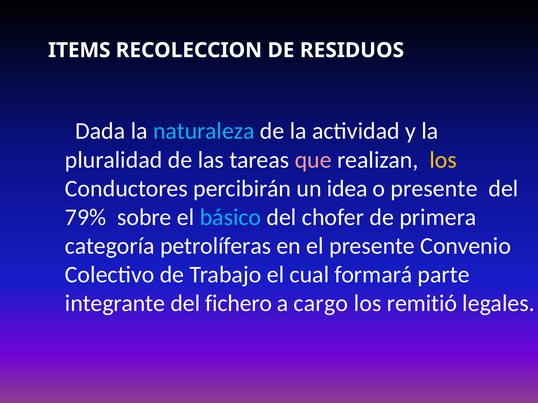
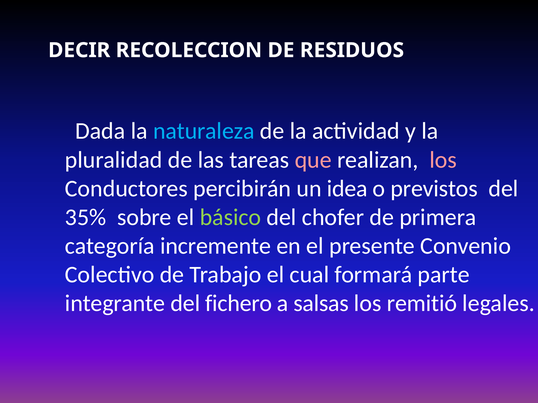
ITEMS: ITEMS -> DECIR
los at (443, 160) colour: yellow -> pink
o presente: presente -> previstos
79%: 79% -> 35%
básico colour: light blue -> light green
petrolíferas: petrolíferas -> incremente
cargo: cargo -> salsas
